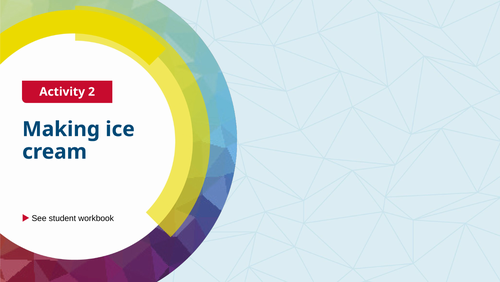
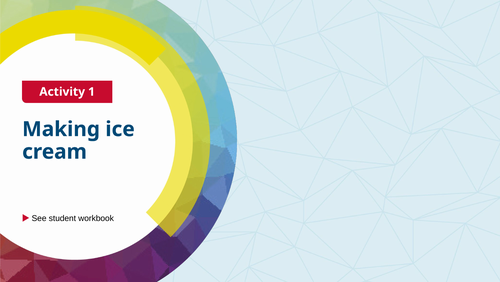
2: 2 -> 1
